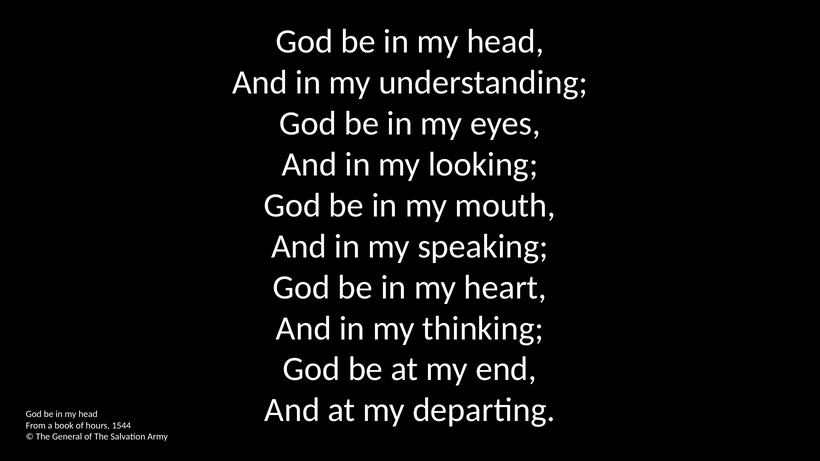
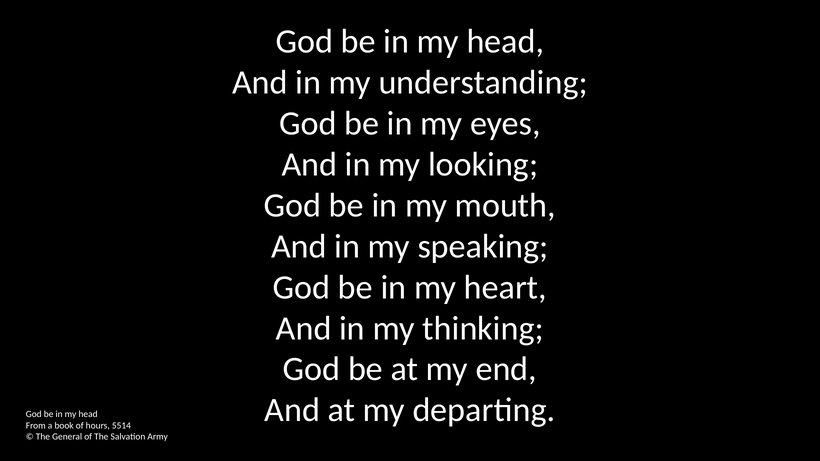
1544: 1544 -> 5514
